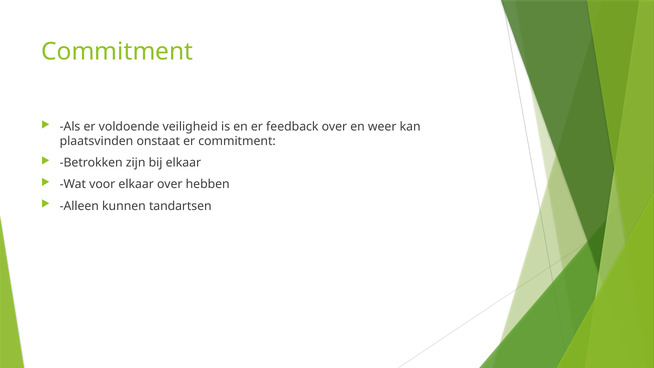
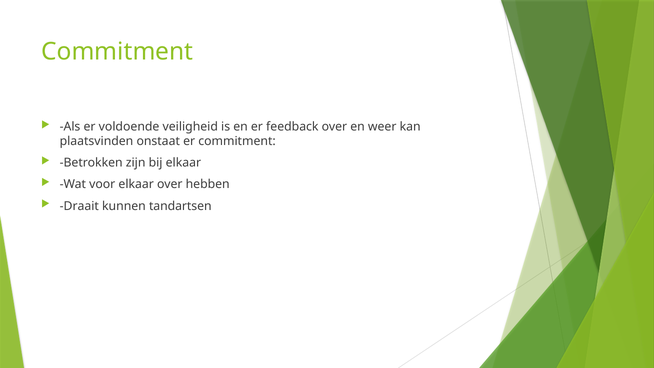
Alleen: Alleen -> Draait
